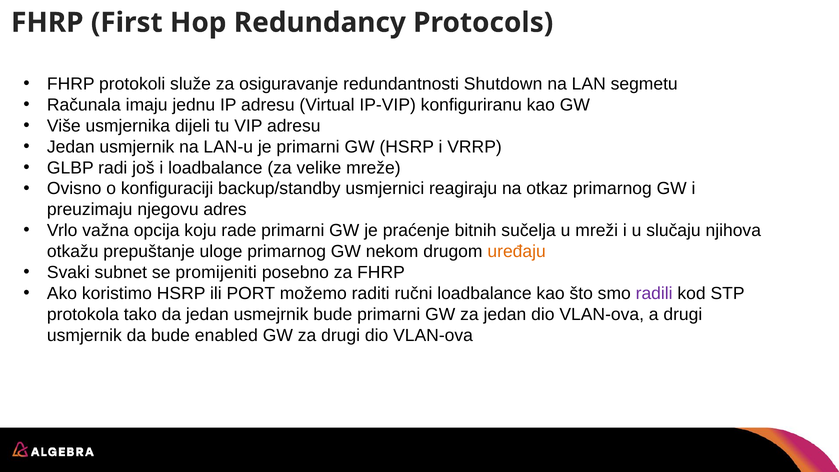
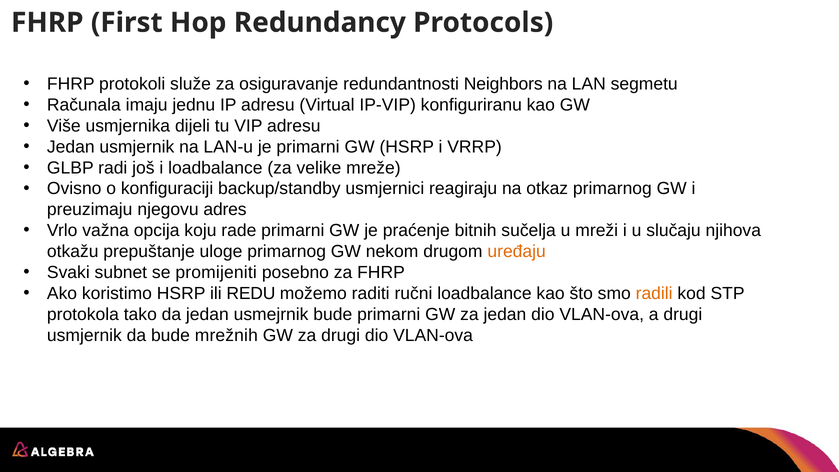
Shutdown: Shutdown -> Neighbors
PORT: PORT -> REDU
radili colour: purple -> orange
enabled: enabled -> mrežnih
